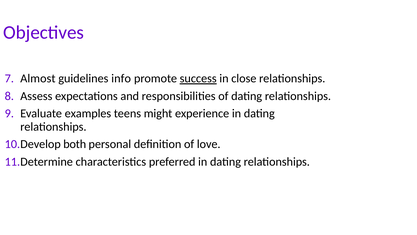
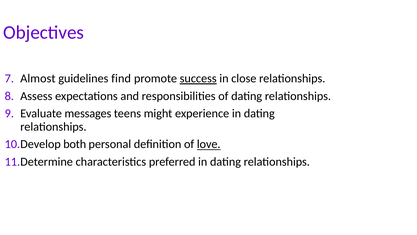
info: info -> find
examples: examples -> messages
love underline: none -> present
